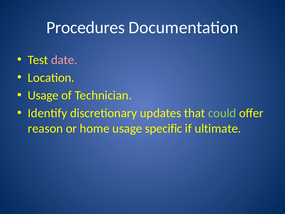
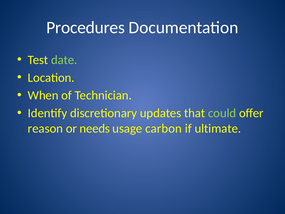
date colour: pink -> light green
Usage at (43, 95): Usage -> When
home: home -> needs
specific: specific -> carbon
